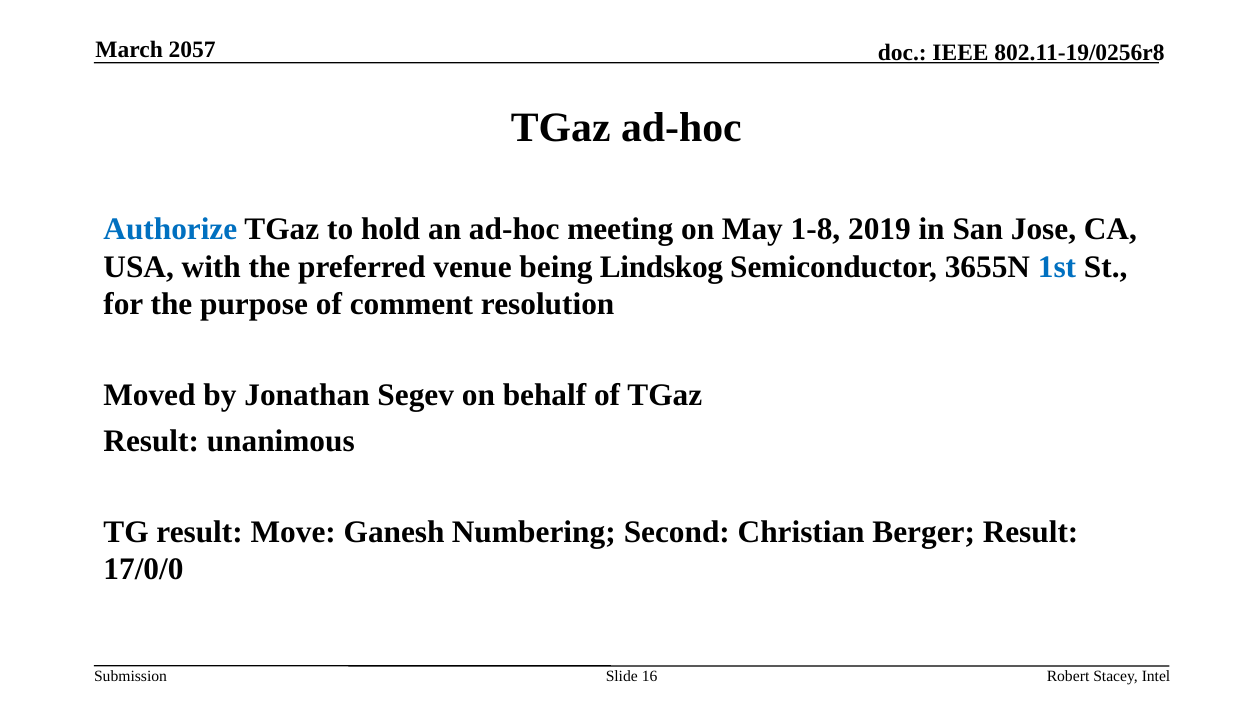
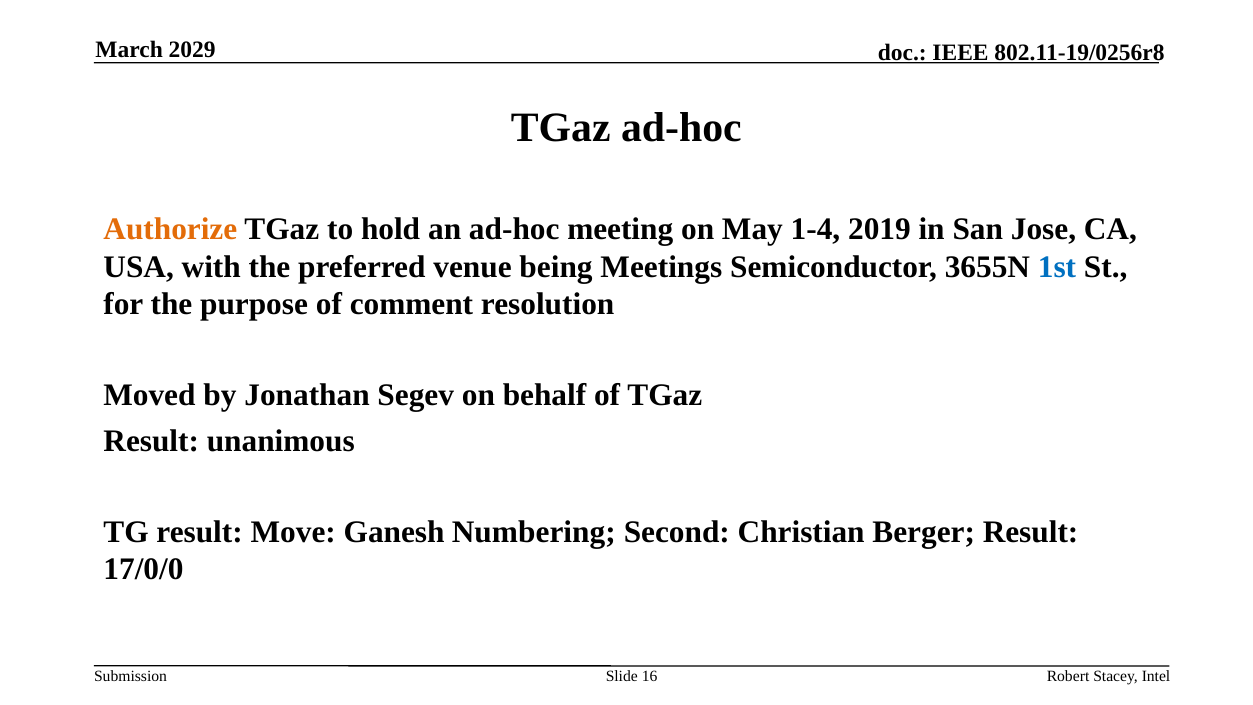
2057: 2057 -> 2029
Authorize colour: blue -> orange
1-8: 1-8 -> 1-4
Lindskog: Lindskog -> Meetings
